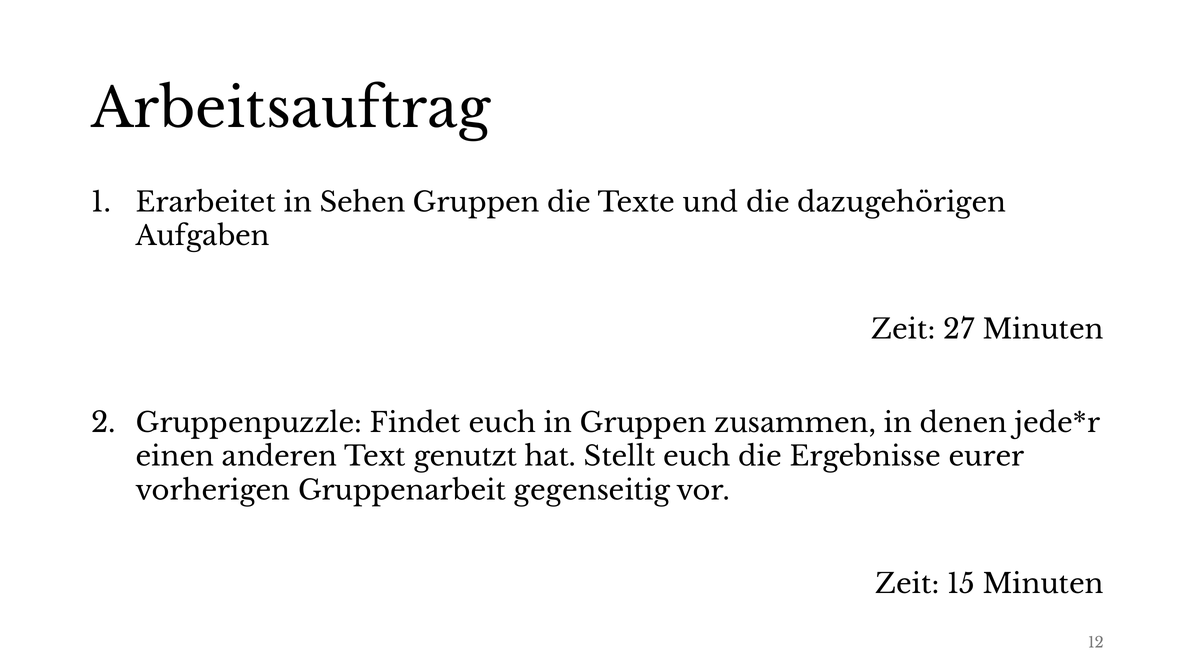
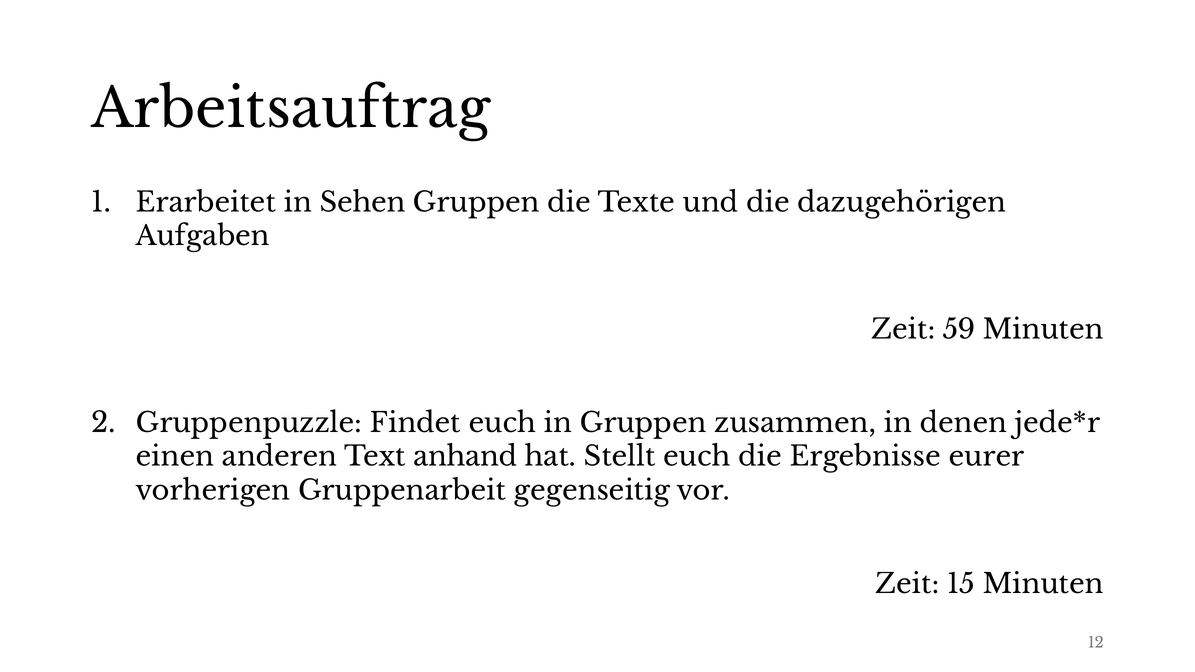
27: 27 -> 59
genutzt: genutzt -> anhand
